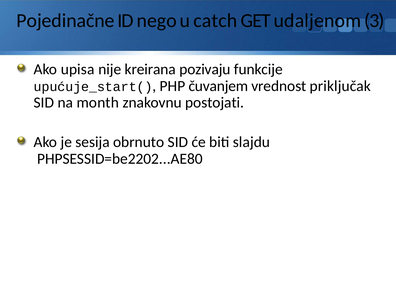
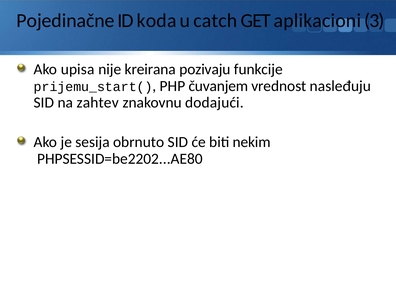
nego: nego -> koda
udaljenom: udaljenom -> aplikacioni
upućuje_start(: upućuje_start( -> prijemu_start(
priključak: priključak -> nasleđuju
month: month -> zahtev
postojati: postojati -> dodajući
slajdu: slajdu -> nekim
